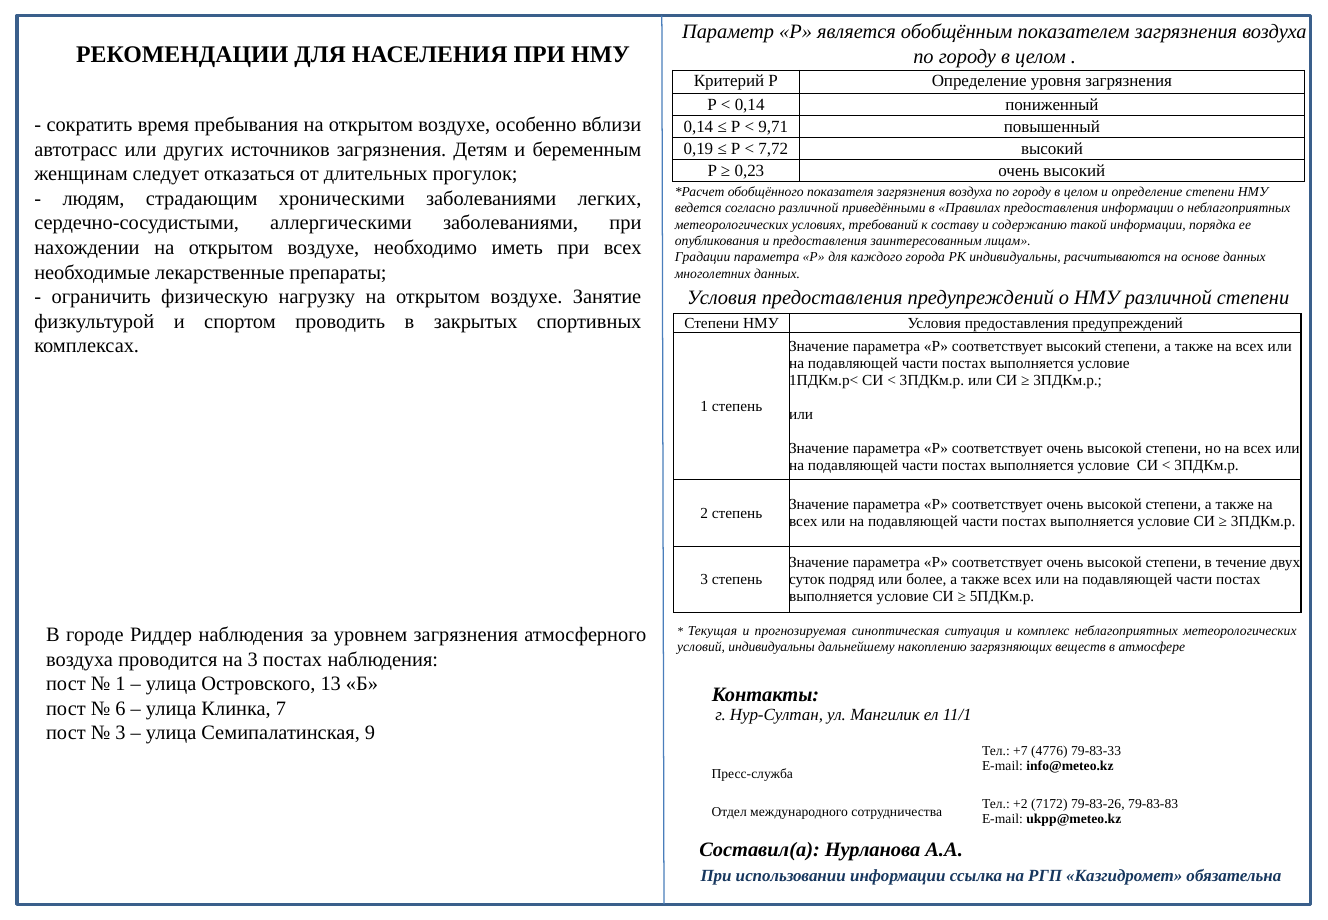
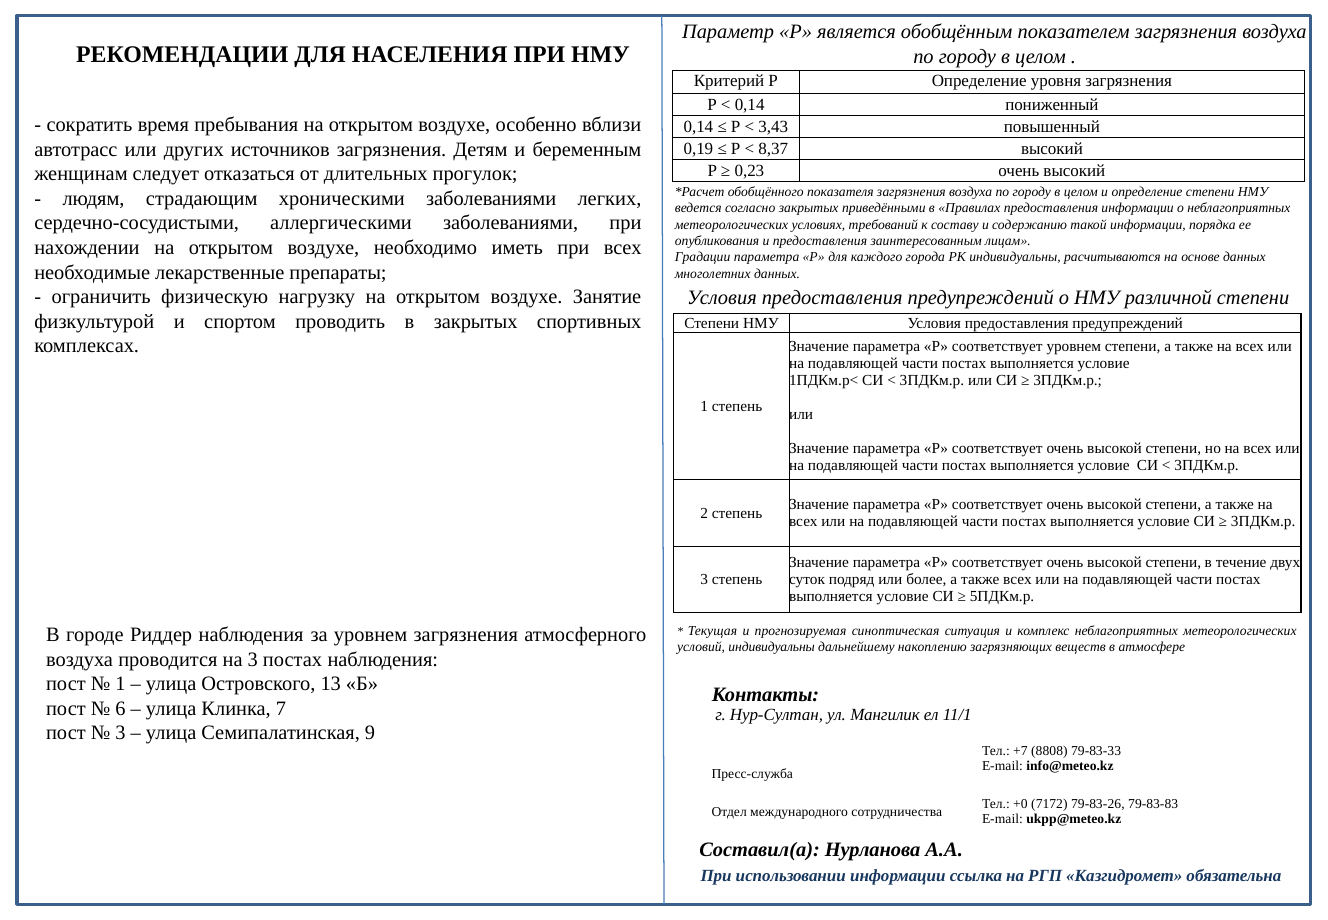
9,71: 9,71 -> 3,43
7,72: 7,72 -> 8,37
согласно различной: различной -> закрытых
соответствует высокий: высокий -> уровнем
4776: 4776 -> 8808
+2: +2 -> +0
